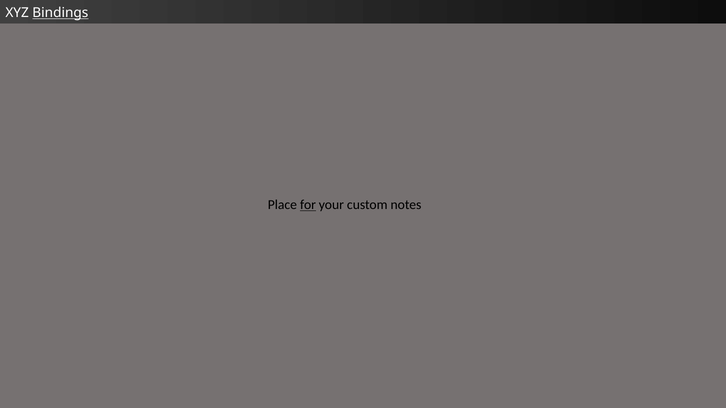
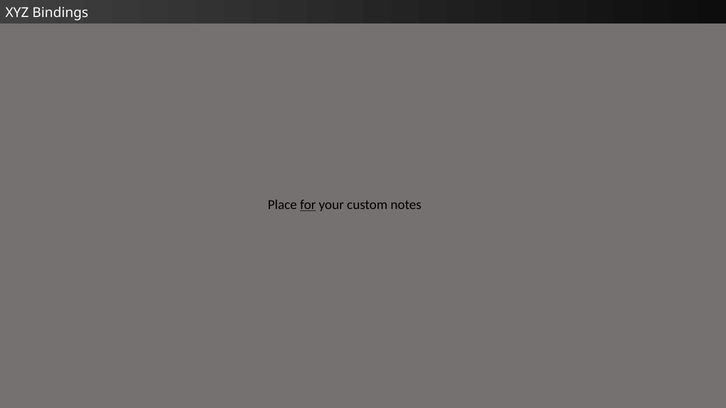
Bindings underline: present -> none
